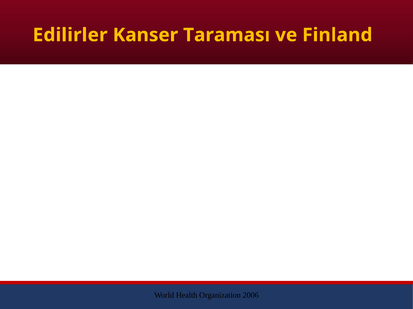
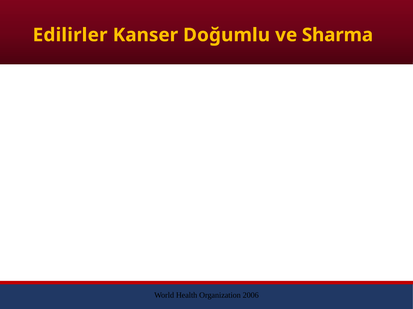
Taraması: Taraması -> Doğumlu
Finland: Finland -> Sharma
